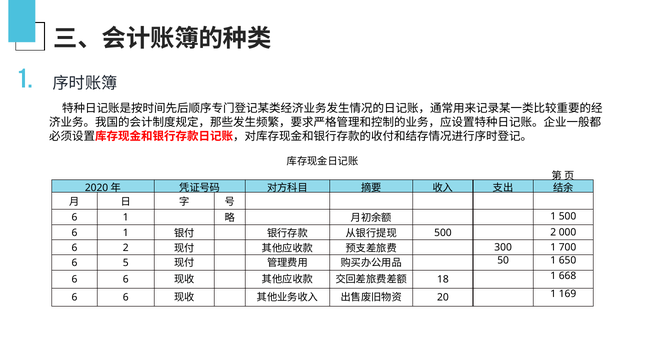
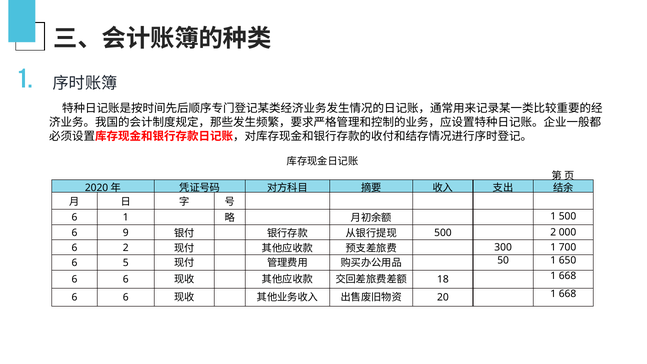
1 at (126, 233): 1 -> 9
20 1 169: 169 -> 668
